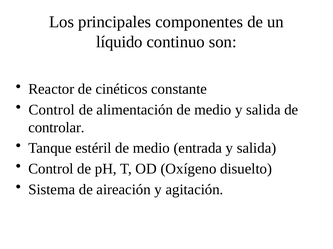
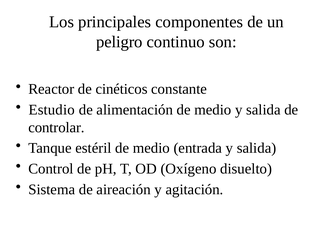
líquido: líquido -> peligro
Control at (52, 110): Control -> Estudio
